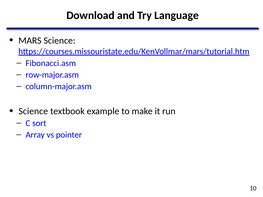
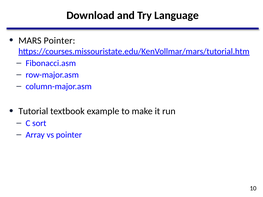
MARS Science: Science -> Pointer
Science at (33, 111): Science -> Tutorial
